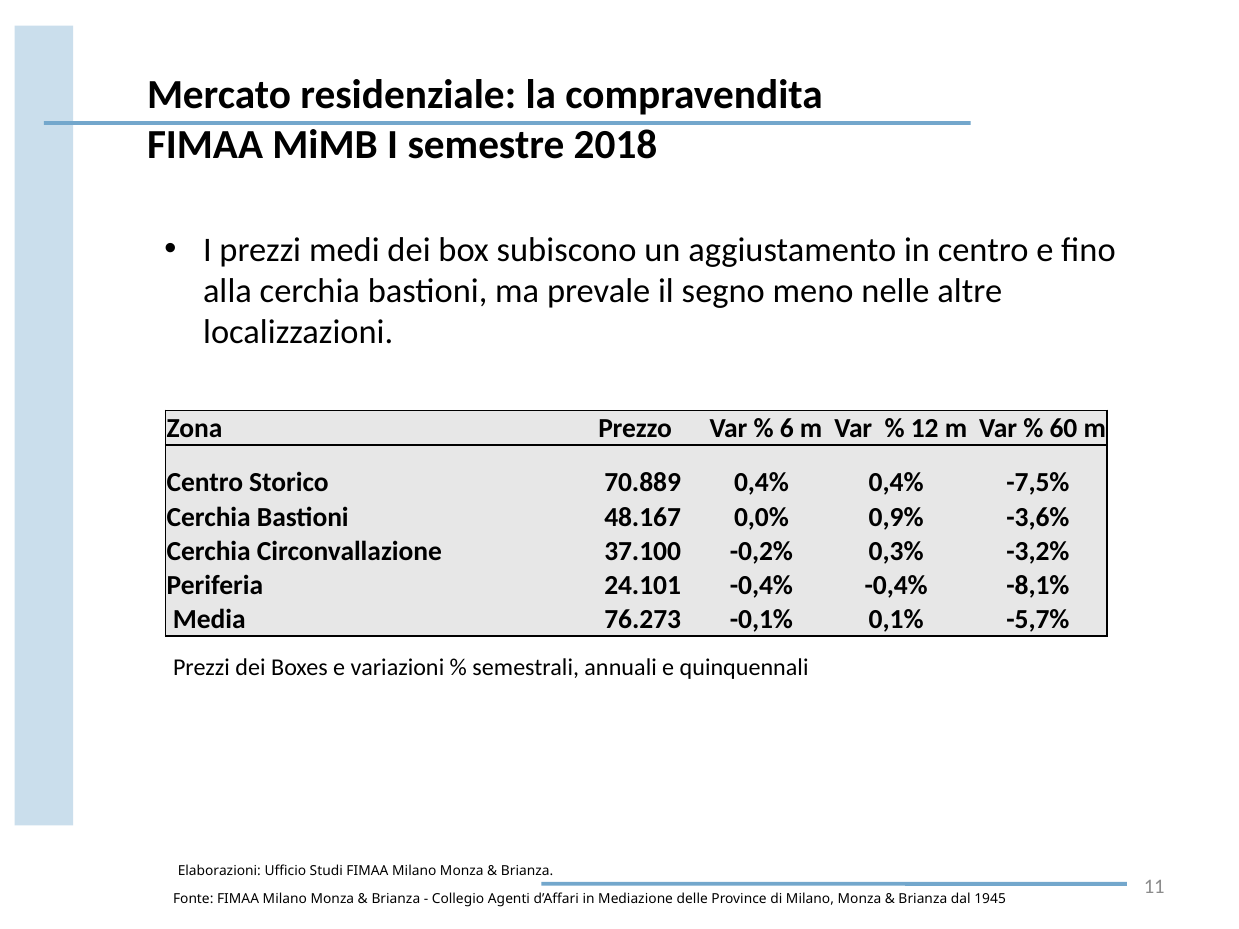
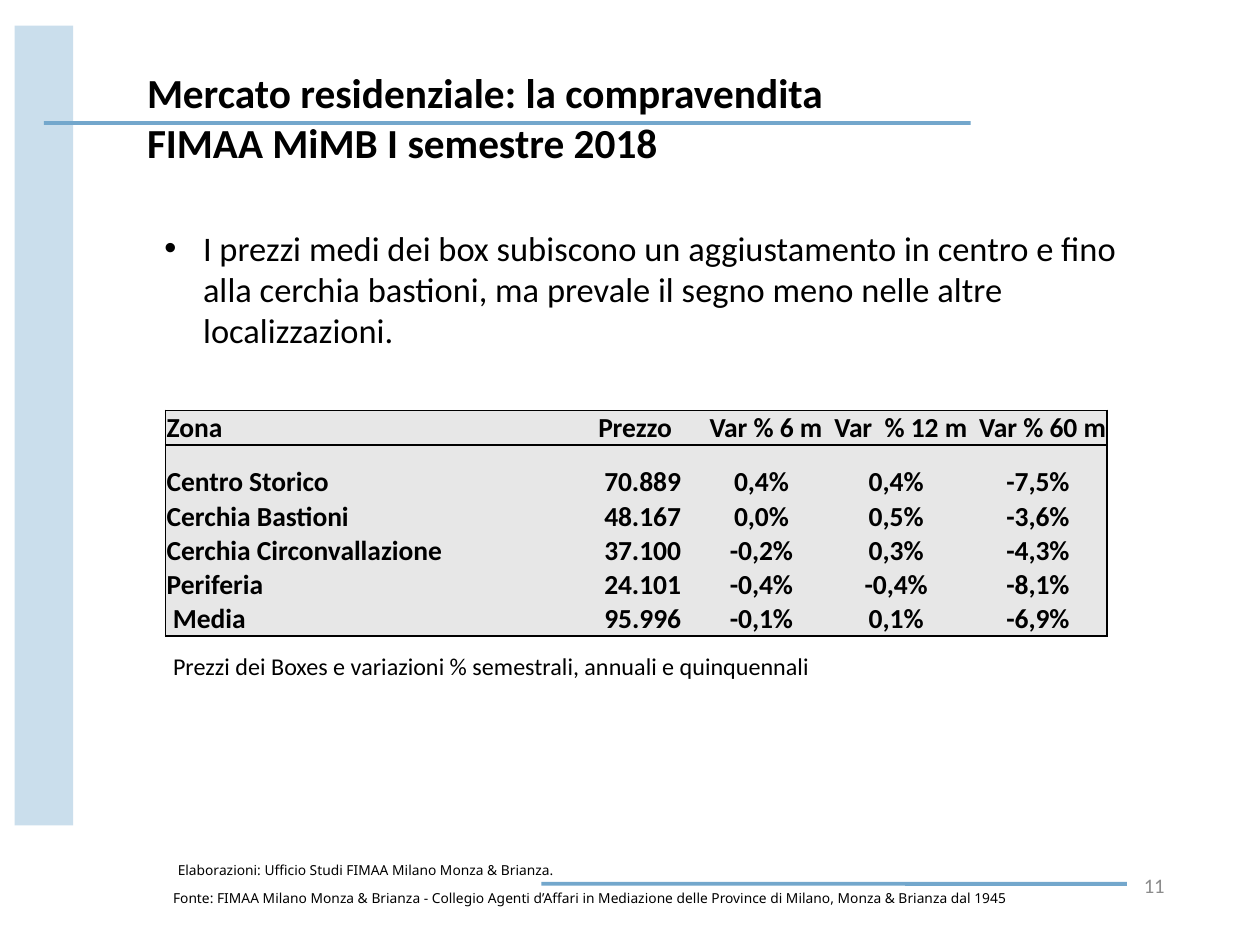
0,9%: 0,9% -> 0,5%
-3,2%: -3,2% -> -4,3%
76.273: 76.273 -> 95.996
-5,7%: -5,7% -> -6,9%
